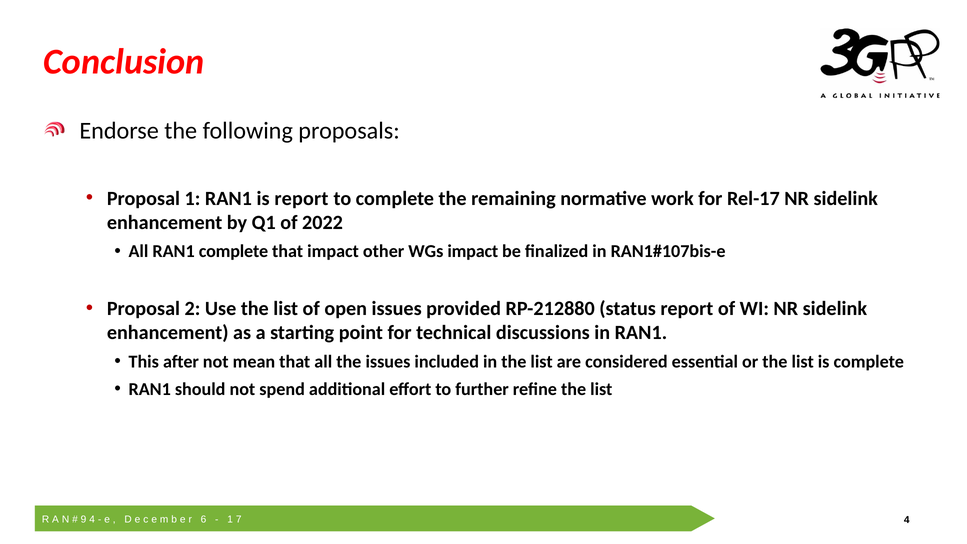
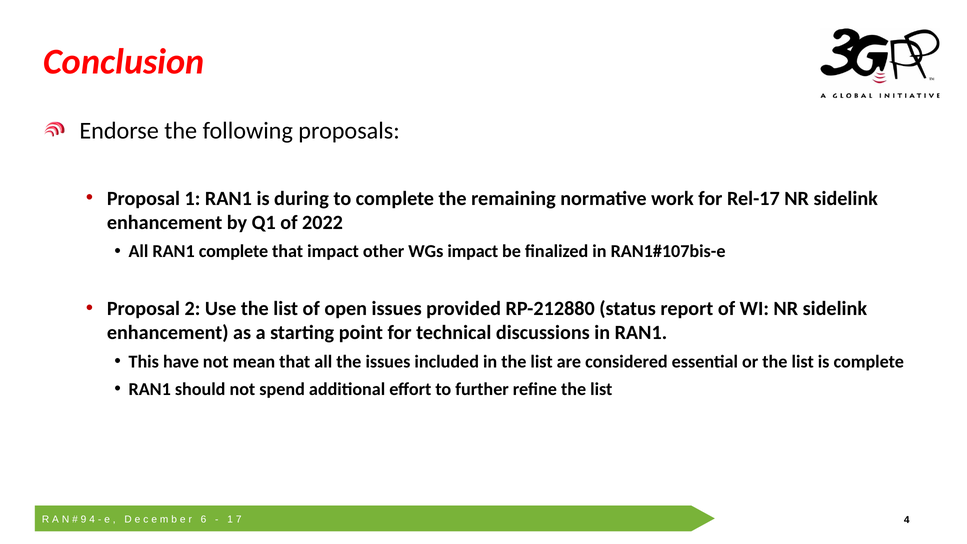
is report: report -> during
after: after -> have
